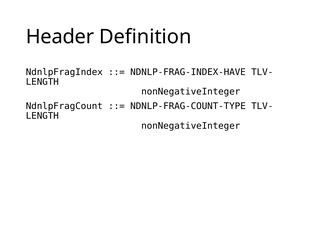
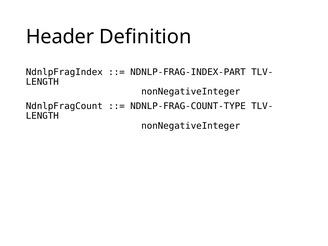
NDNLP-FRAG-INDEX-HAVE: NDNLP-FRAG-INDEX-HAVE -> NDNLP-FRAG-INDEX-PART
